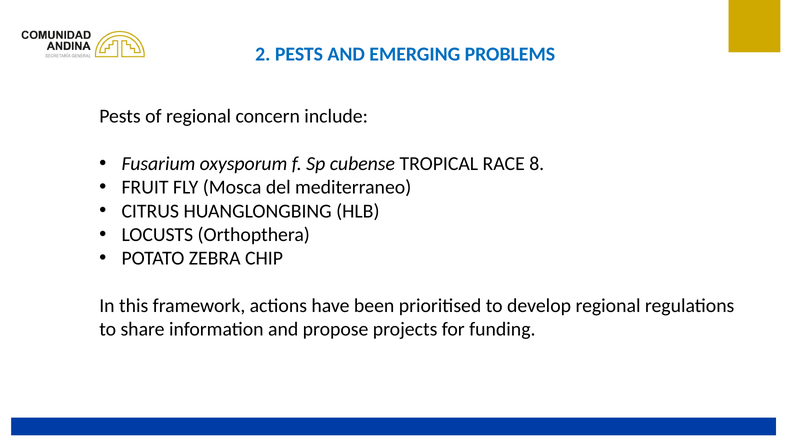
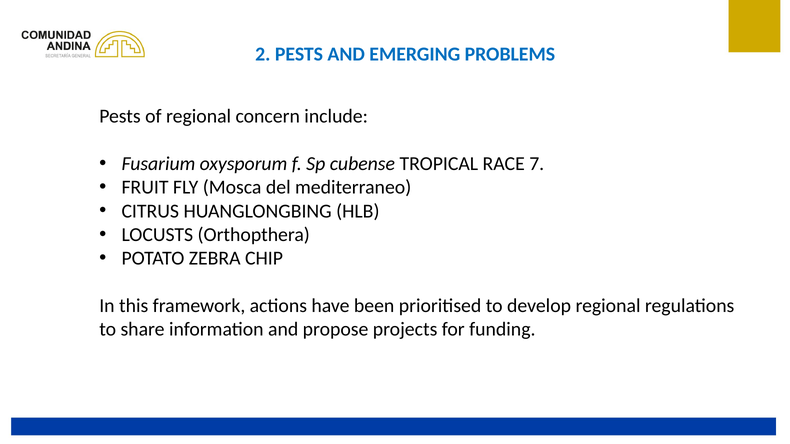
8: 8 -> 7
